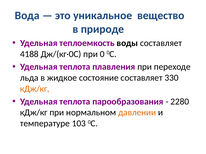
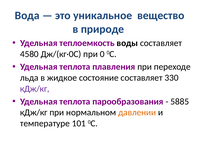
4188: 4188 -> 4580
кДж/кг at (35, 89) colour: orange -> purple
2280: 2280 -> 5885
103: 103 -> 101
